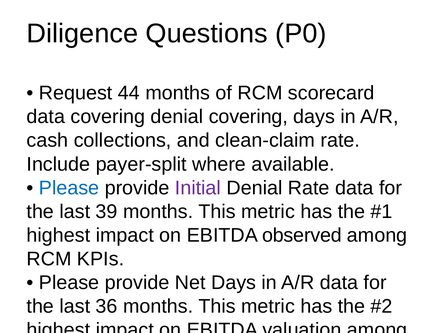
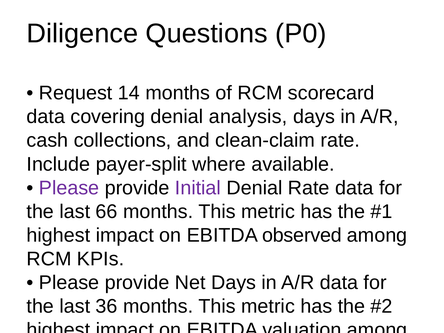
44: 44 -> 14
denial covering: covering -> analysis
Please at (69, 188) colour: blue -> purple
39: 39 -> 66
